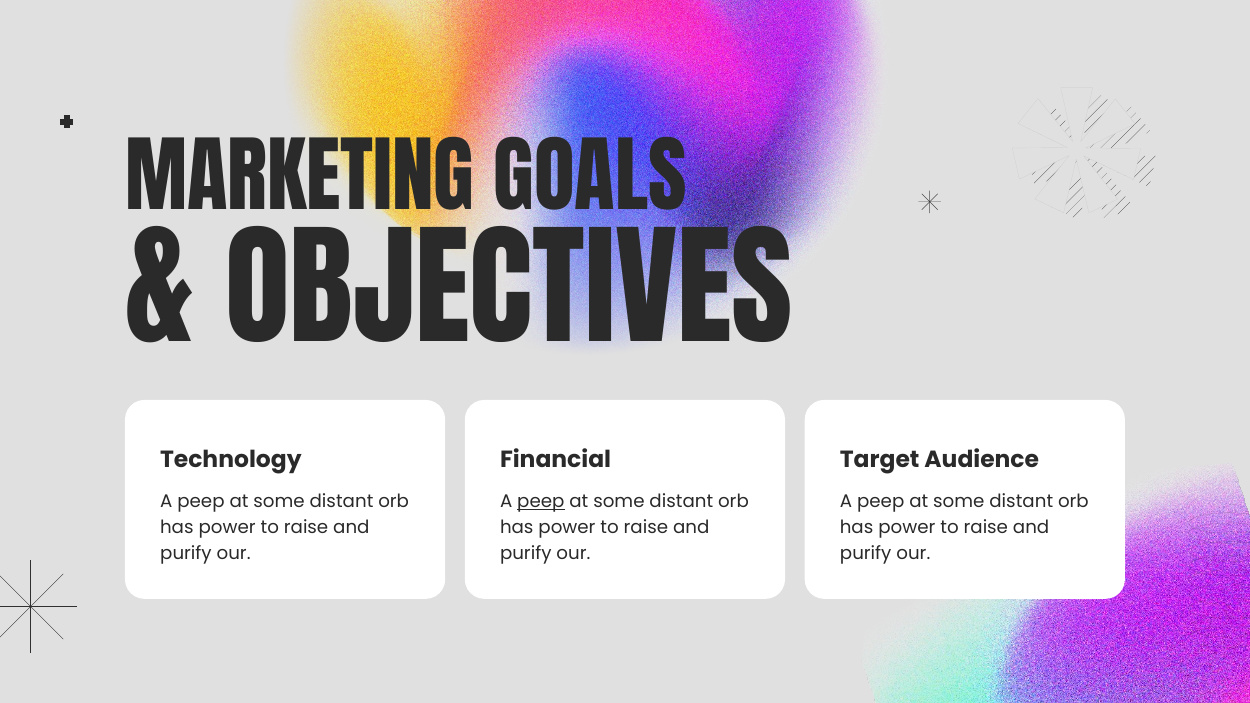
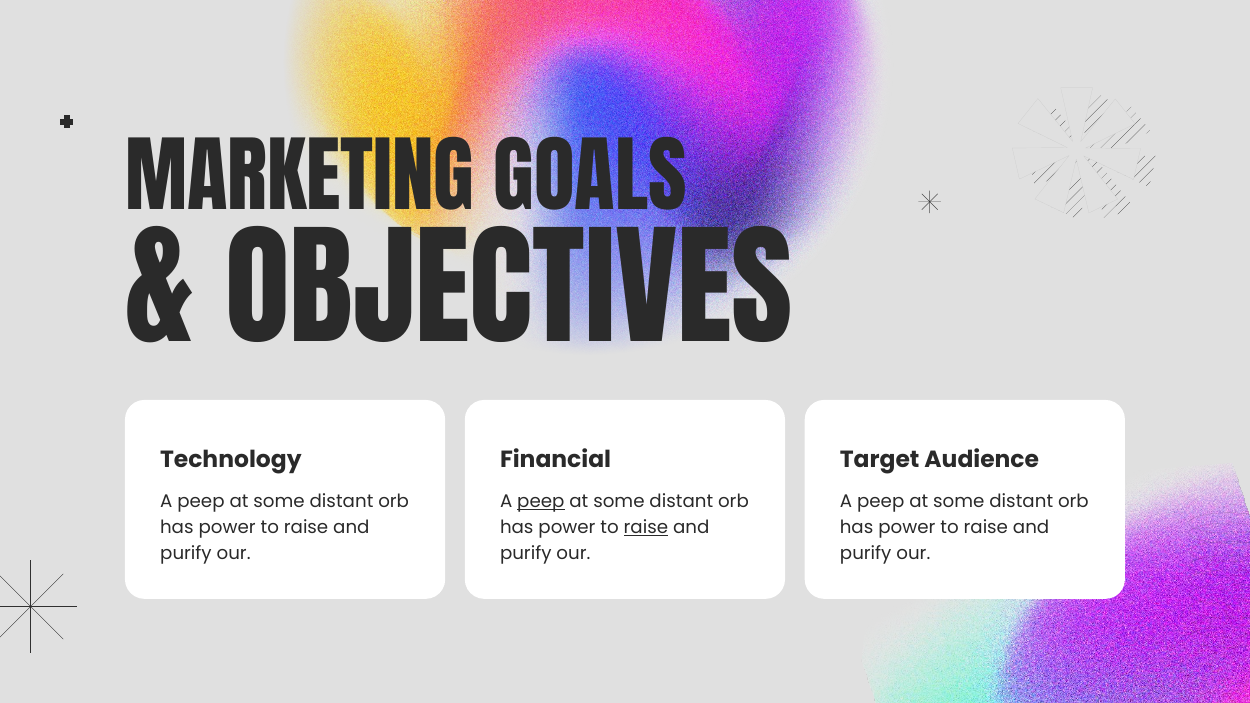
raise at (646, 528) underline: none -> present
